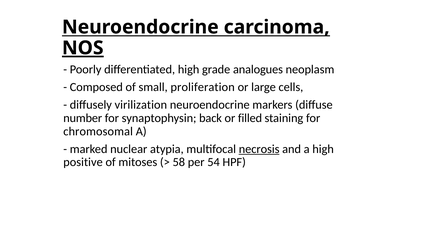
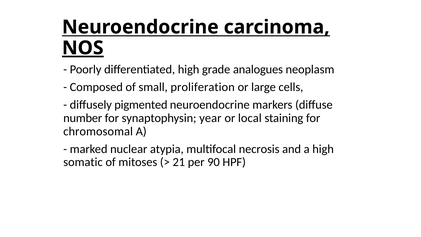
virilization: virilization -> pigmented
back: back -> year
filled: filled -> local
necrosis underline: present -> none
positive: positive -> somatic
58: 58 -> 21
54: 54 -> 90
